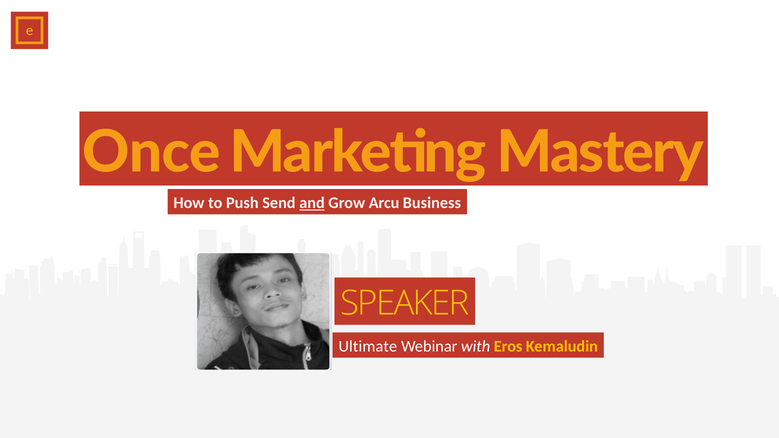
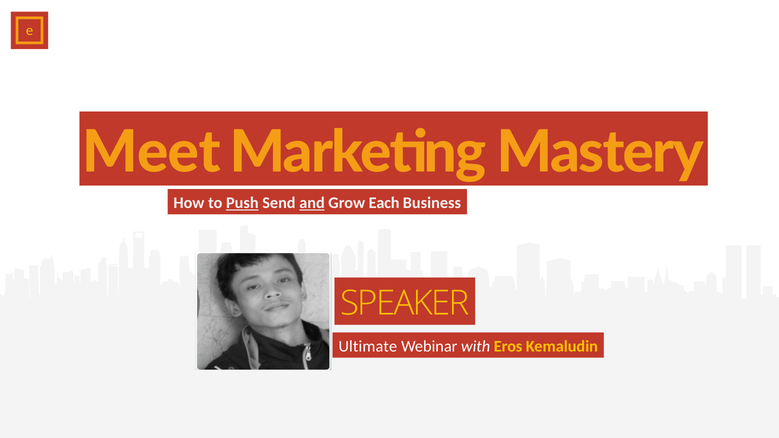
Once: Once -> Meet
Push underline: none -> present
Arcu: Arcu -> Each
